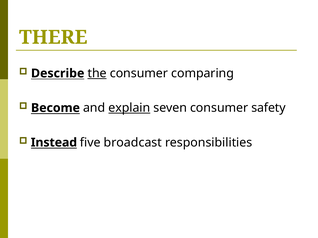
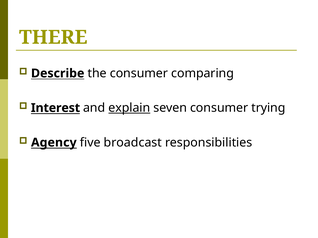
the underline: present -> none
Become: Become -> Interest
safety: safety -> trying
Instead: Instead -> Agency
